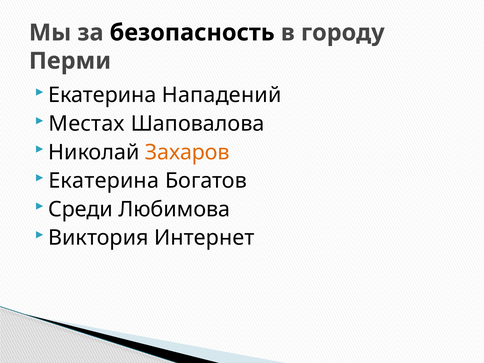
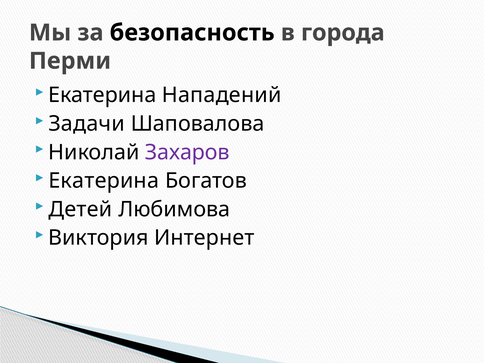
городу: городу -> города
Местах: Местах -> Задачи
Захаров colour: orange -> purple
Среди: Среди -> Детей
